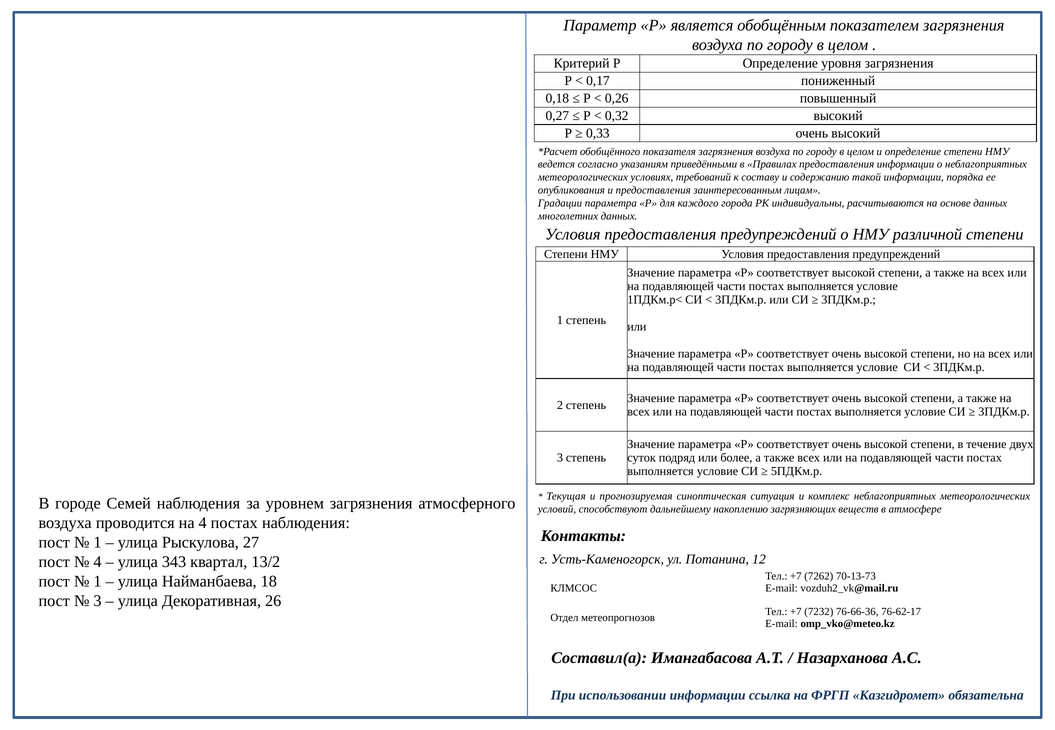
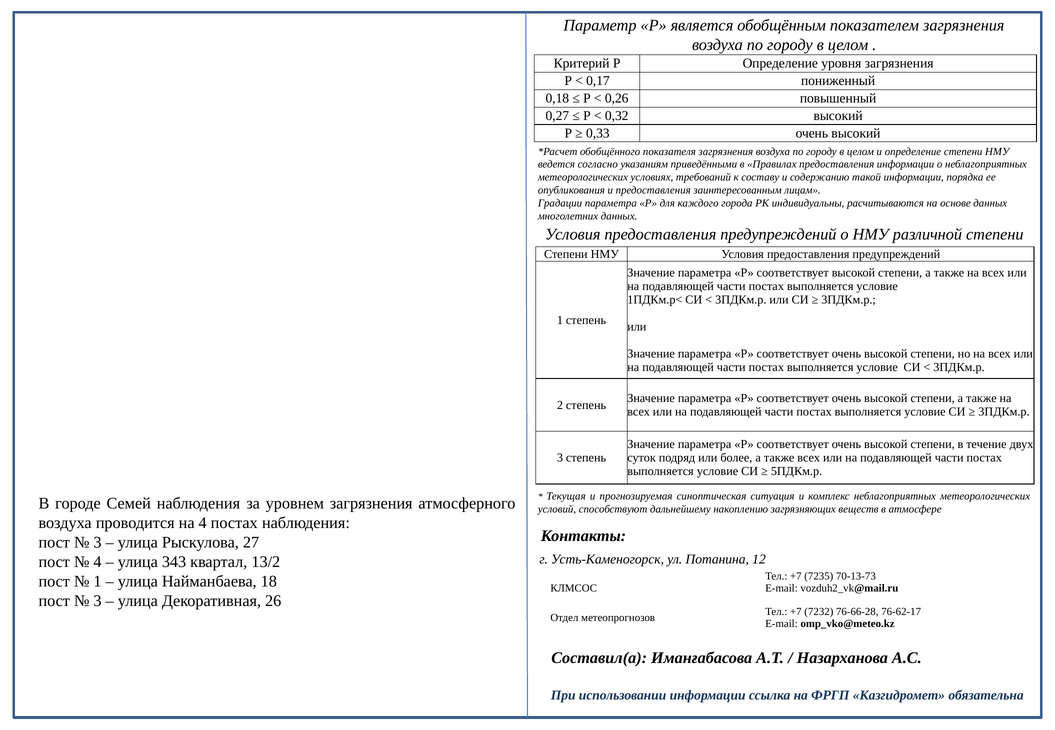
1 at (98, 543): 1 -> 3
7262: 7262 -> 7235
76-66-36: 76-66-36 -> 76-66-28
